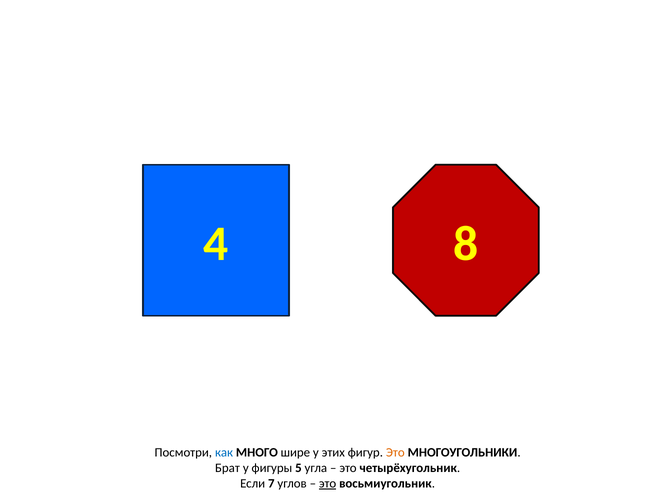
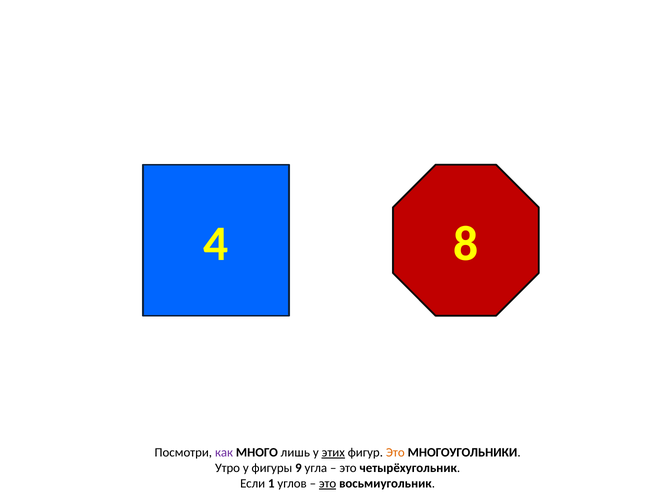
как colour: blue -> purple
шире: шире -> лишь
этих underline: none -> present
Брат: Брат -> Утро
5: 5 -> 9
7: 7 -> 1
